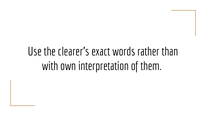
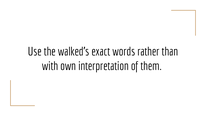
clearer’s: clearer’s -> walked’s
